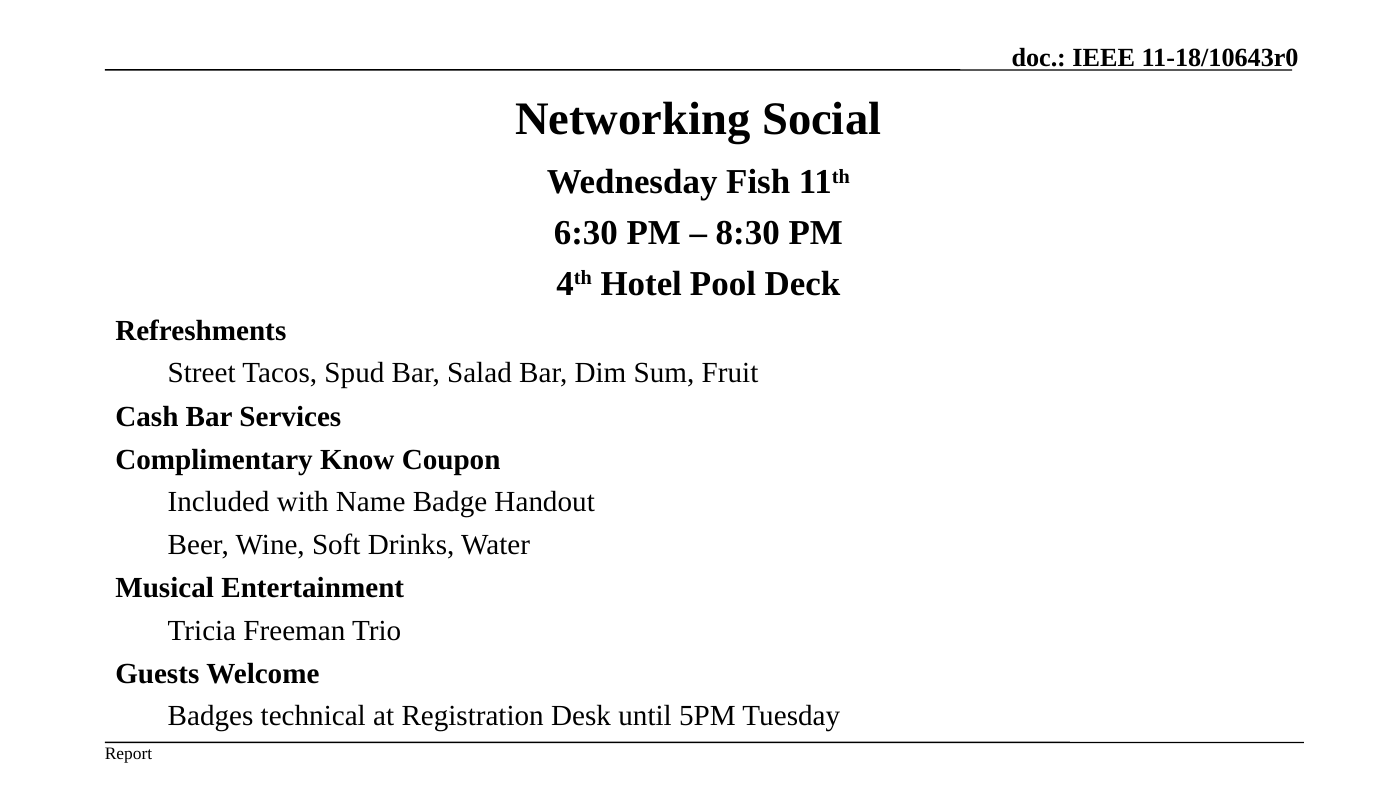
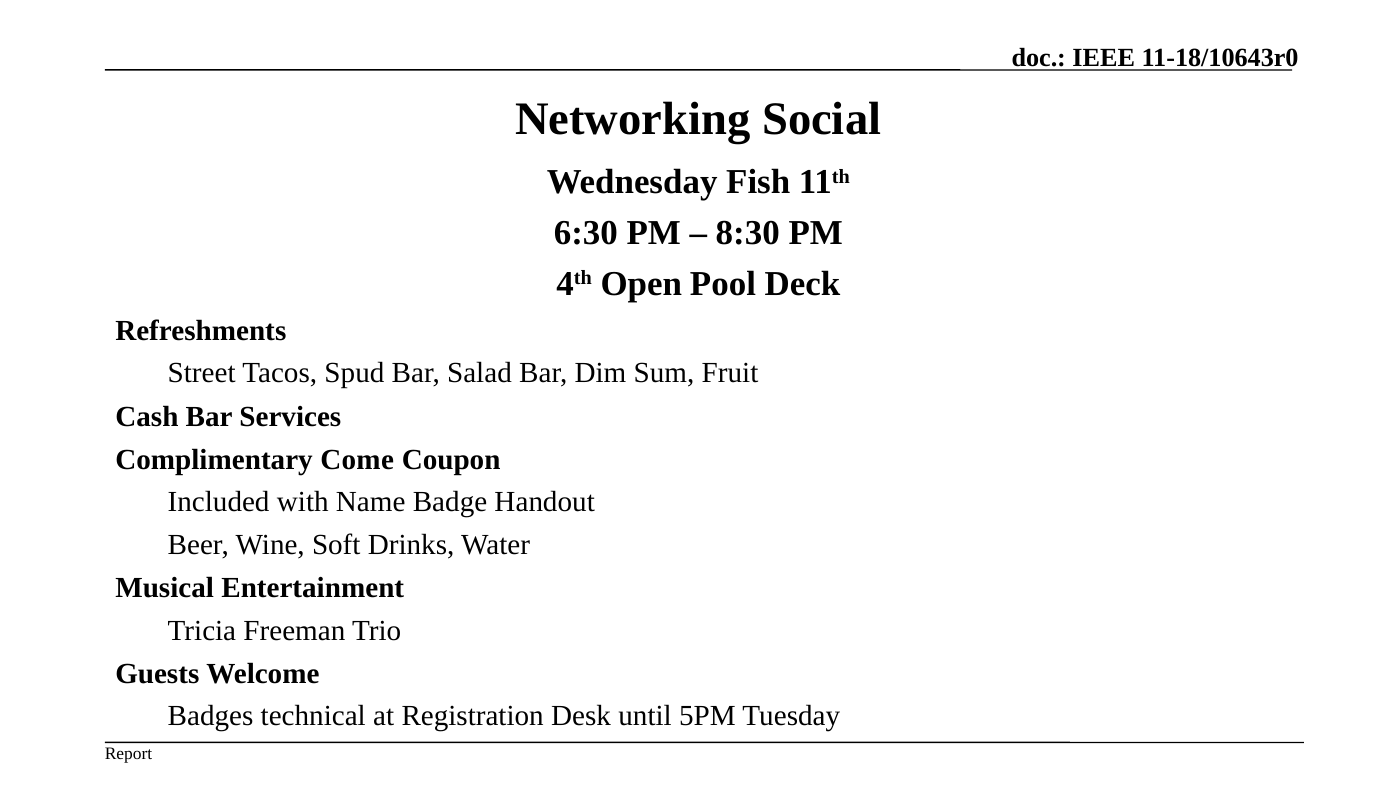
Hotel: Hotel -> Open
Know: Know -> Come
